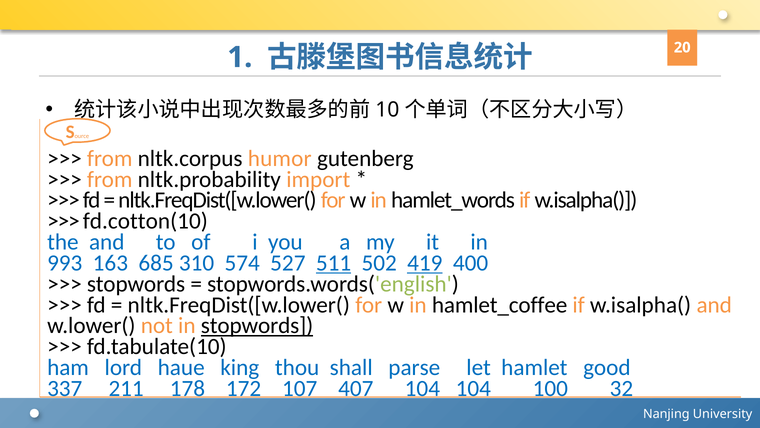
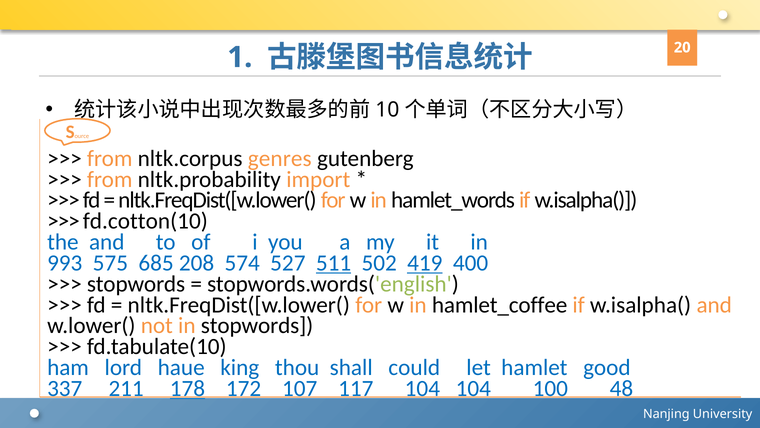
humor: humor -> genres
163: 163 -> 575
310: 310 -> 208
stopwords at (257, 325) underline: present -> none
parse: parse -> could
178 underline: none -> present
407: 407 -> 117
32: 32 -> 48
